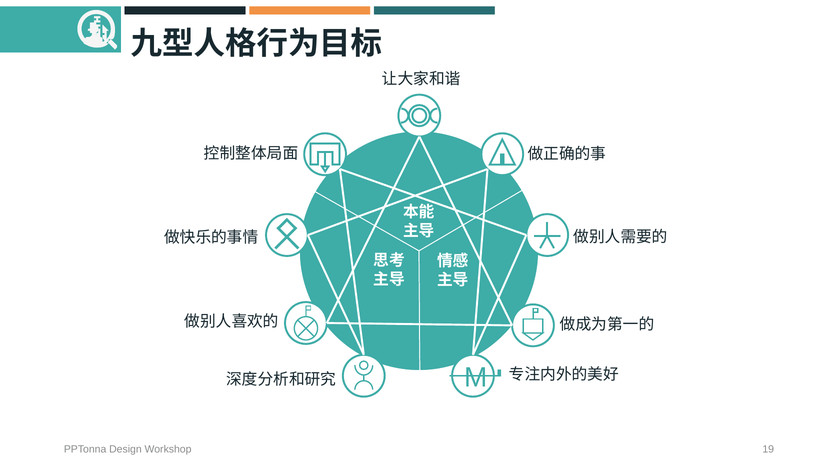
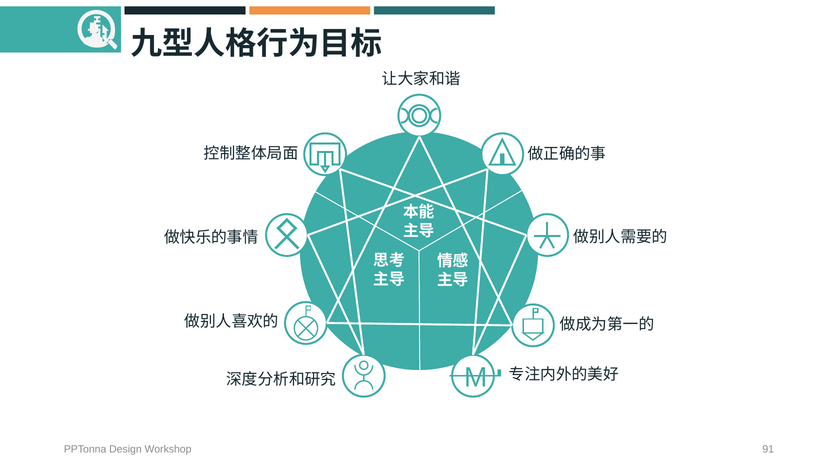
19: 19 -> 91
